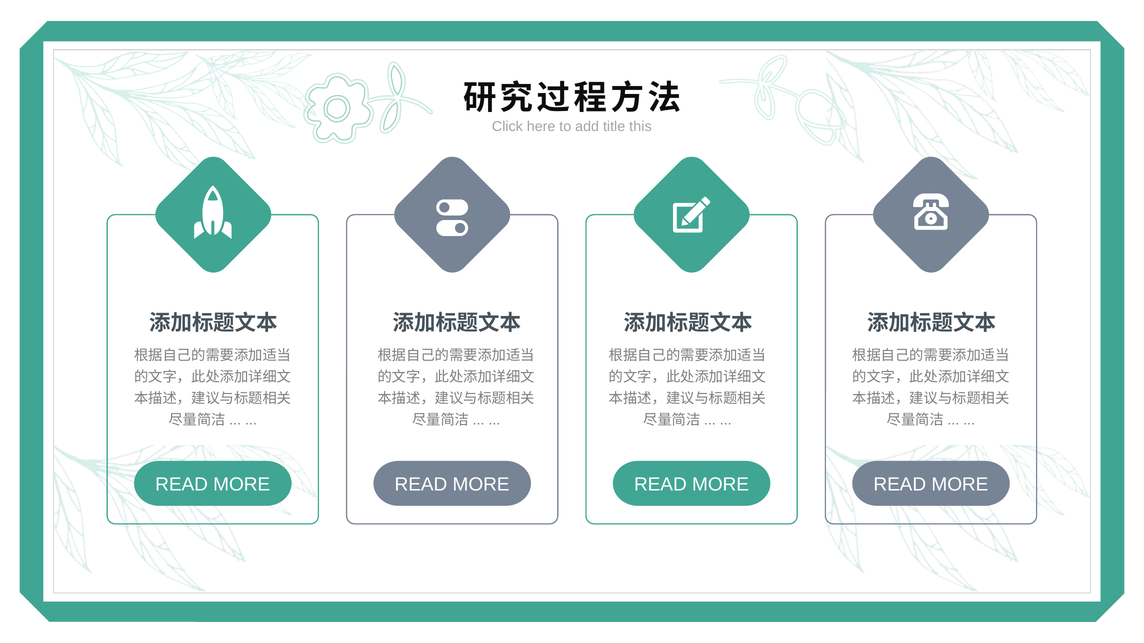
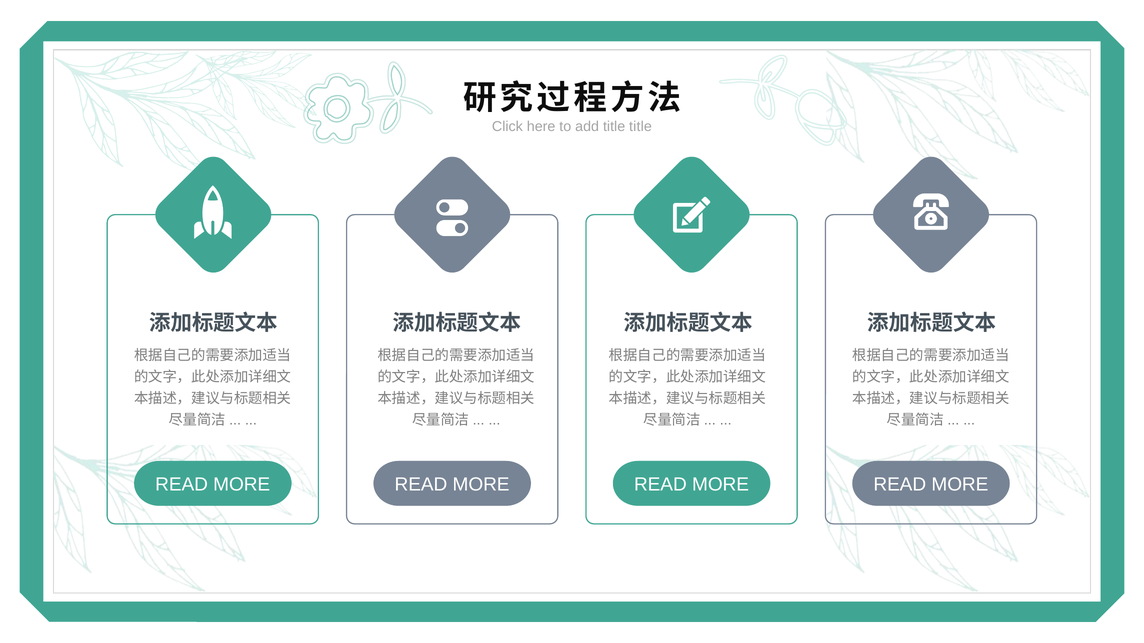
title this: this -> title
